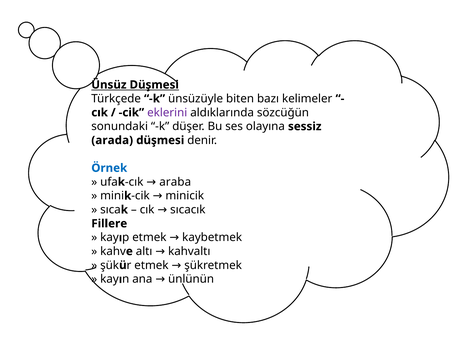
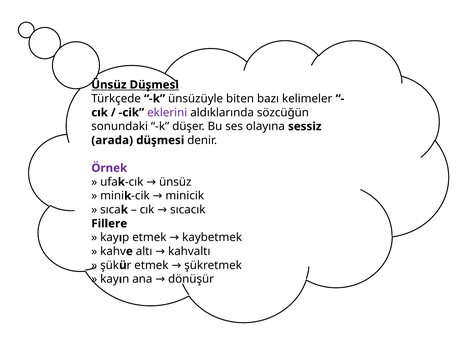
Örnek colour: blue -> purple
cık araba: araba -> ünsüz
ünlünün: ünlünün -> dönüşür
